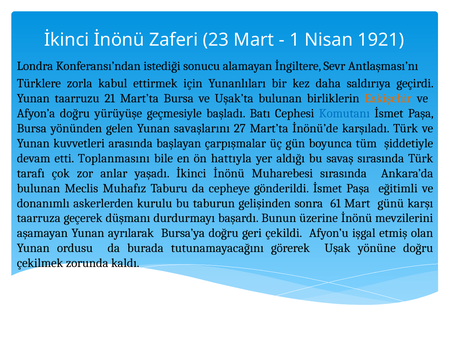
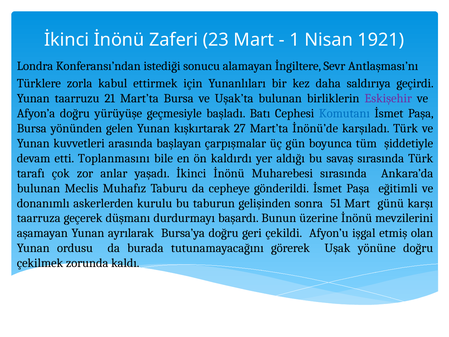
Eskişehir colour: orange -> purple
savaşlarını: savaşlarını -> kışkırtarak
hattıyla: hattıyla -> kaldırdı
61: 61 -> 51
